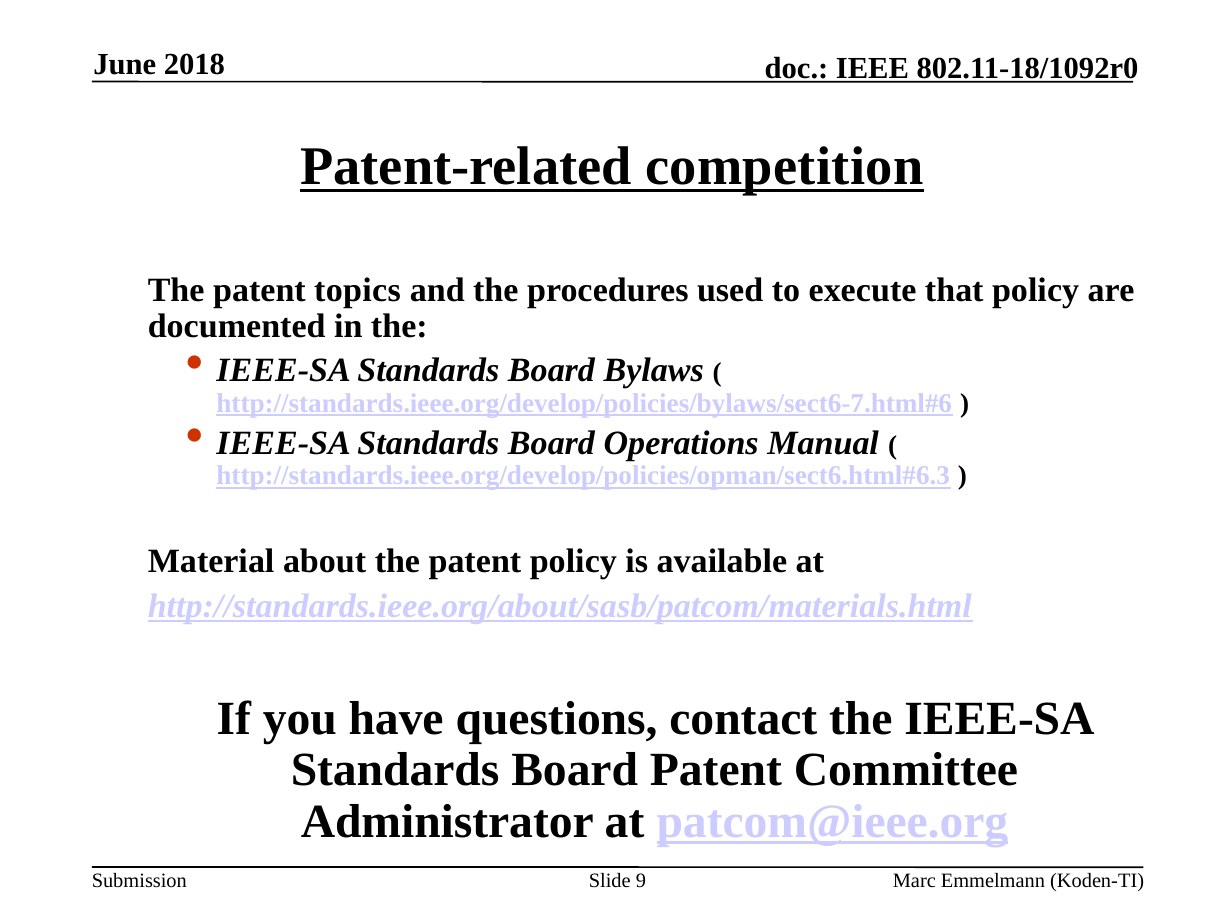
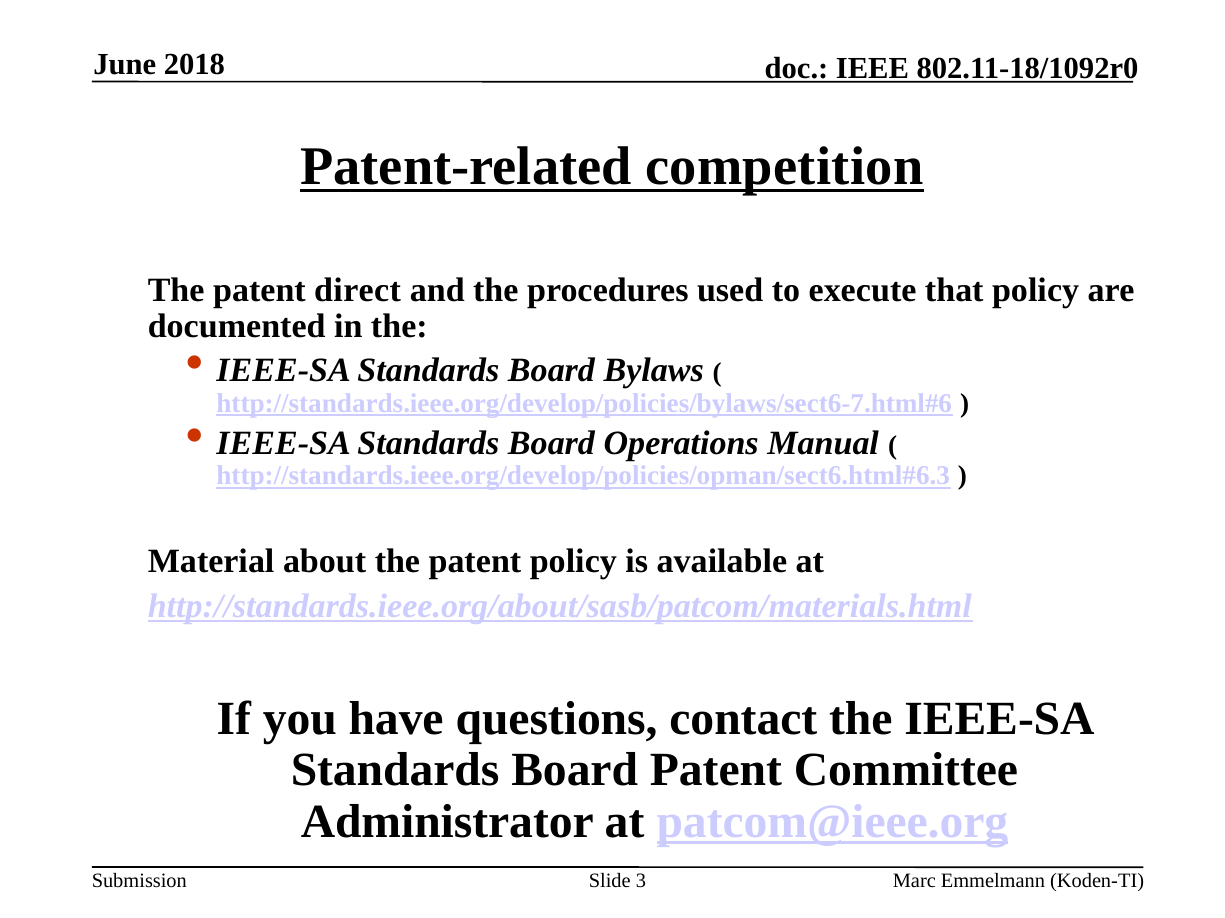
topics: topics -> direct
9: 9 -> 3
